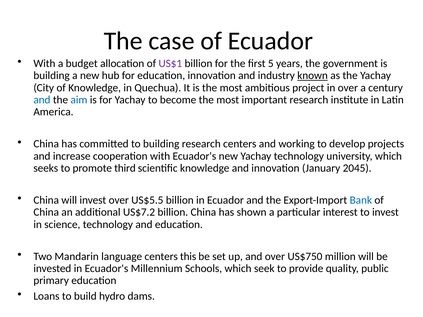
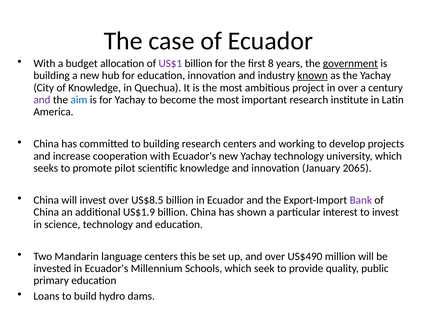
5: 5 -> 8
government underline: none -> present
and at (42, 100) colour: blue -> purple
third: third -> pilot
2045: 2045 -> 2065
US$5.5: US$5.5 -> US$8.5
Bank colour: blue -> purple
US$7.2: US$7.2 -> US$1.9
US$750: US$750 -> US$490
